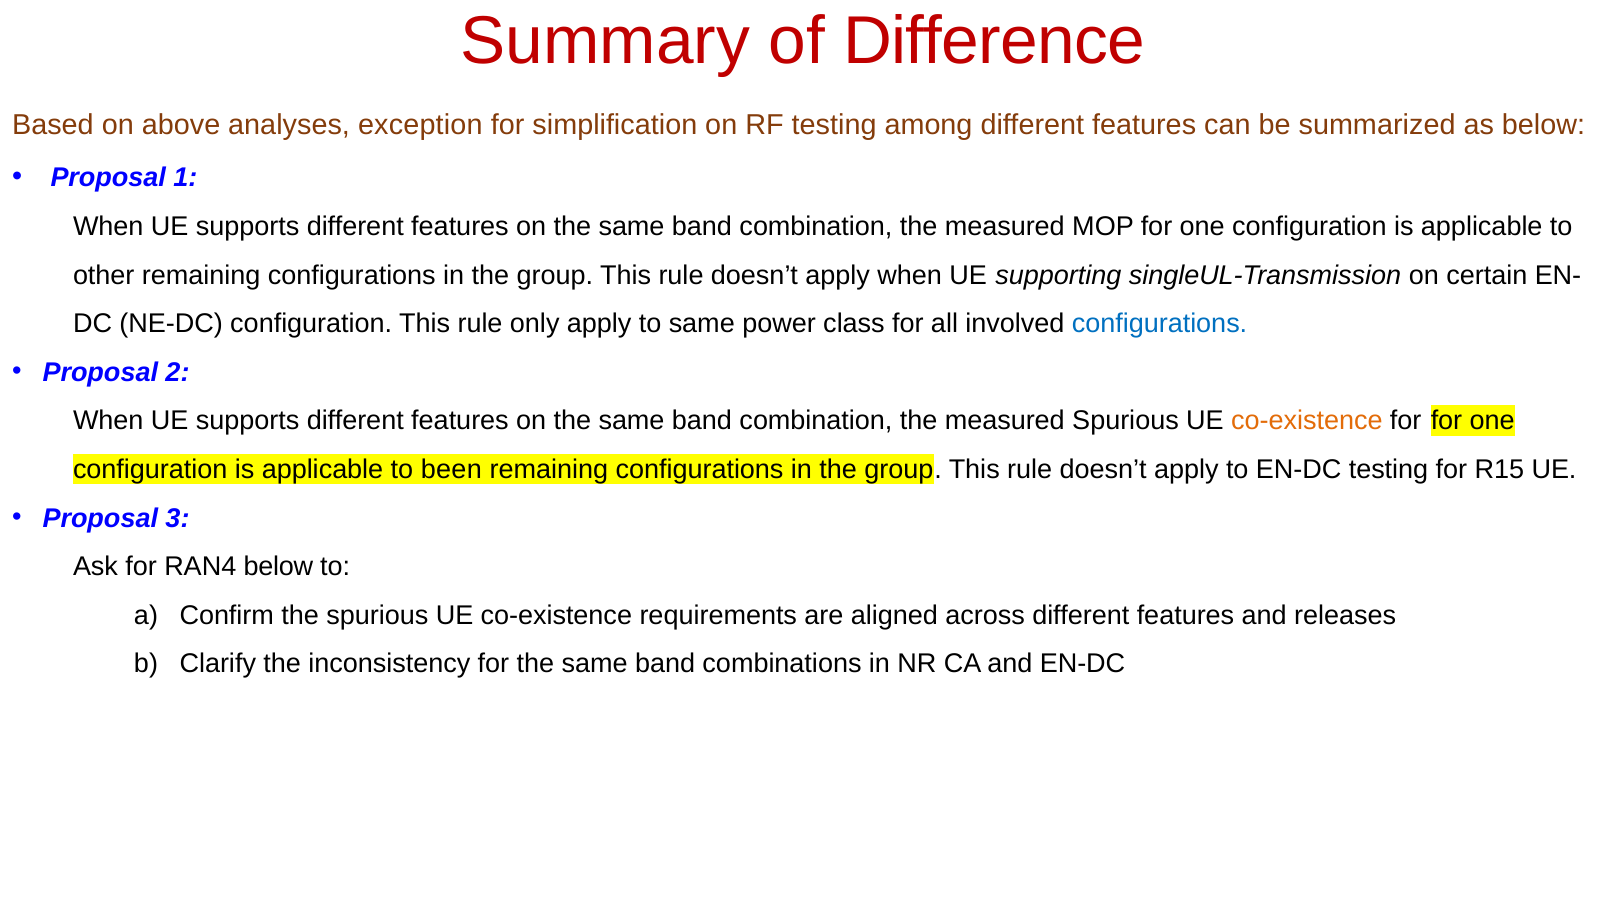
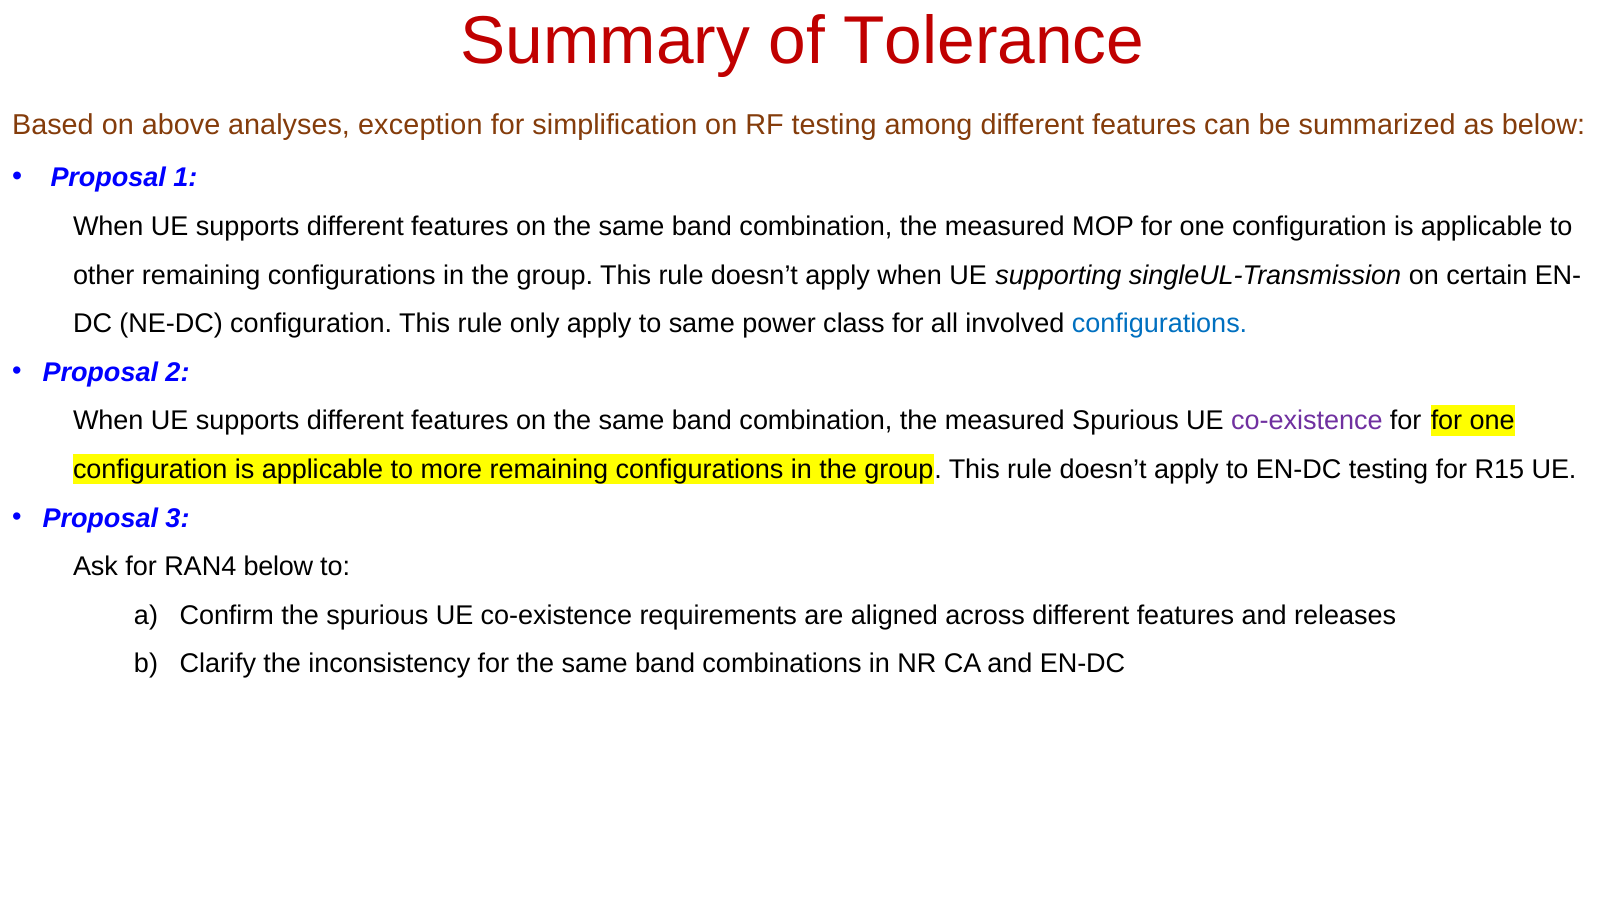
Difference: Difference -> Tolerance
co-existence at (1307, 421) colour: orange -> purple
been: been -> more
